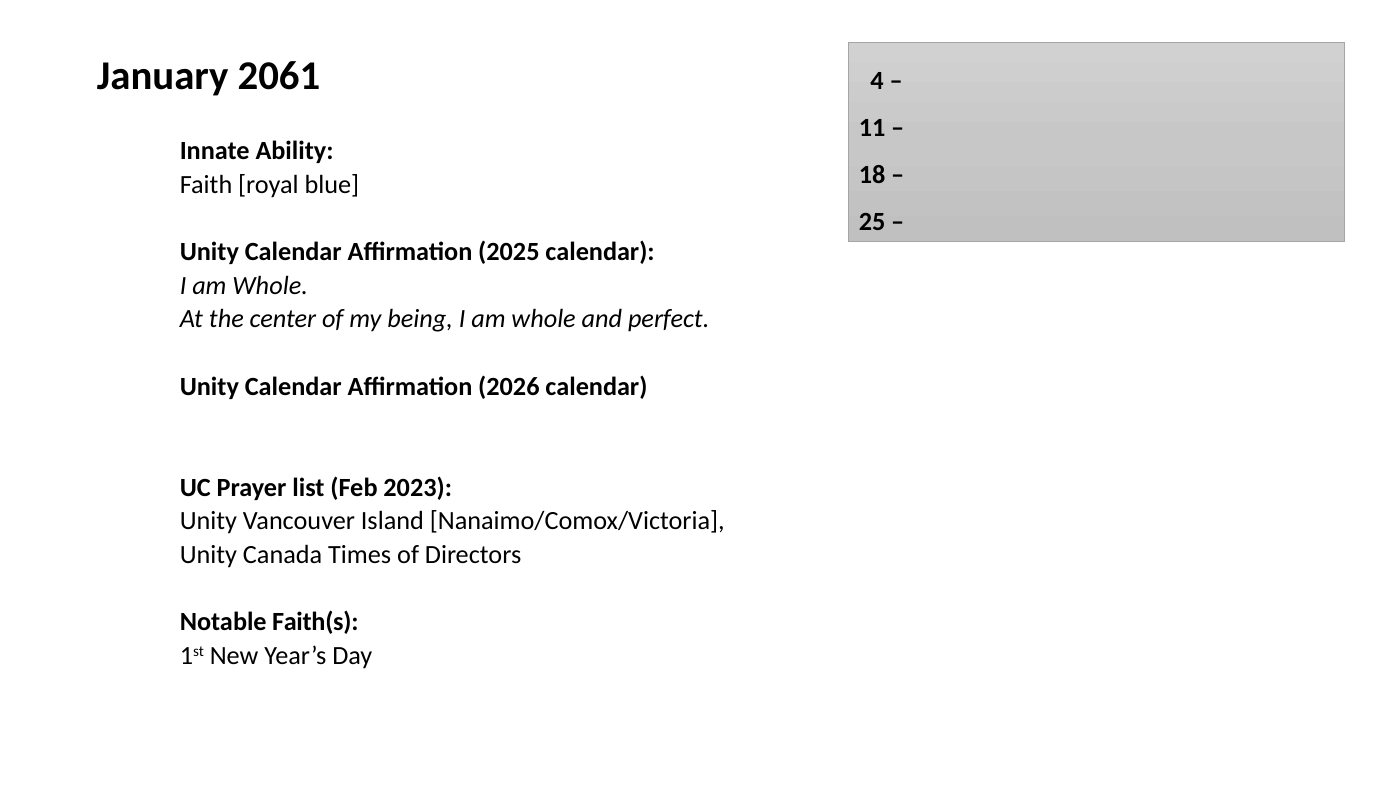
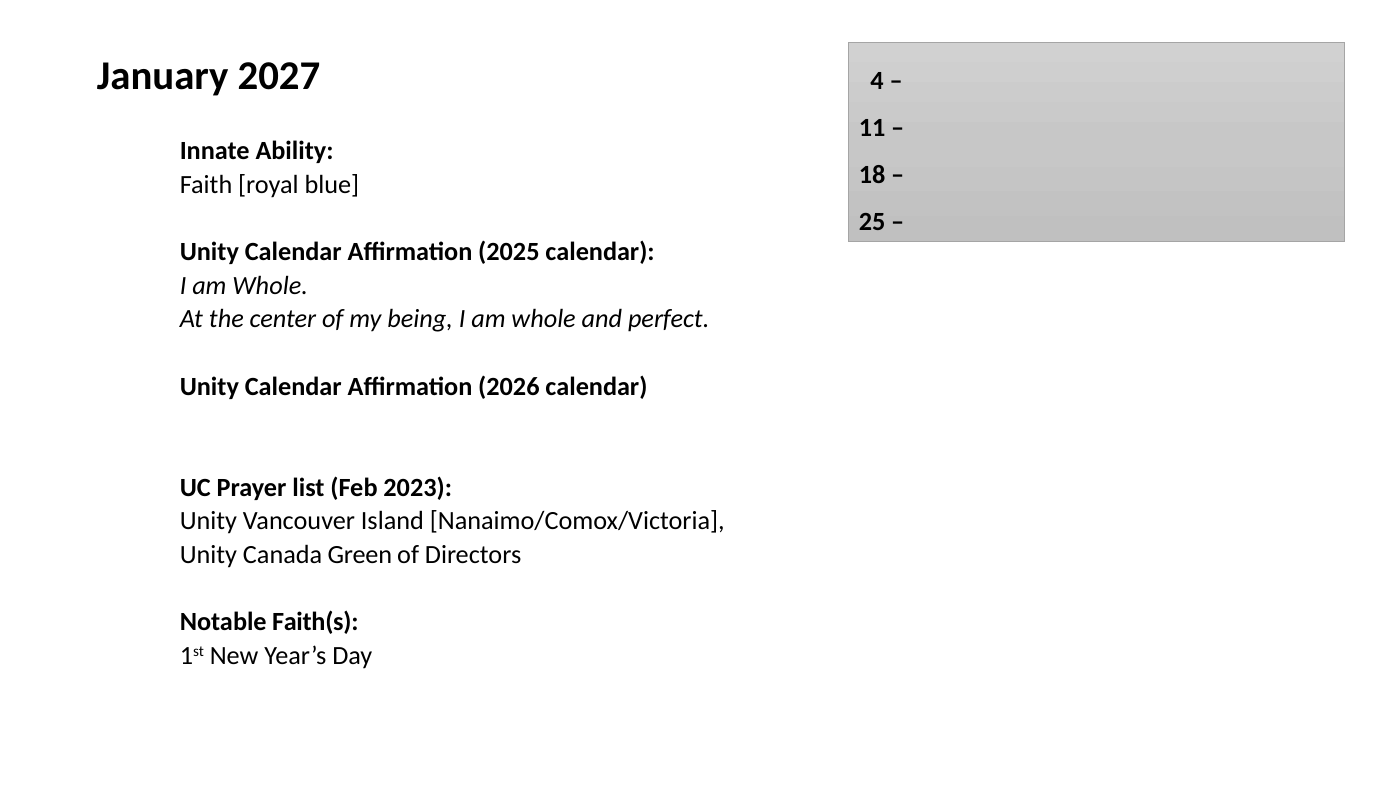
2061: 2061 -> 2027
Times: Times -> Green
